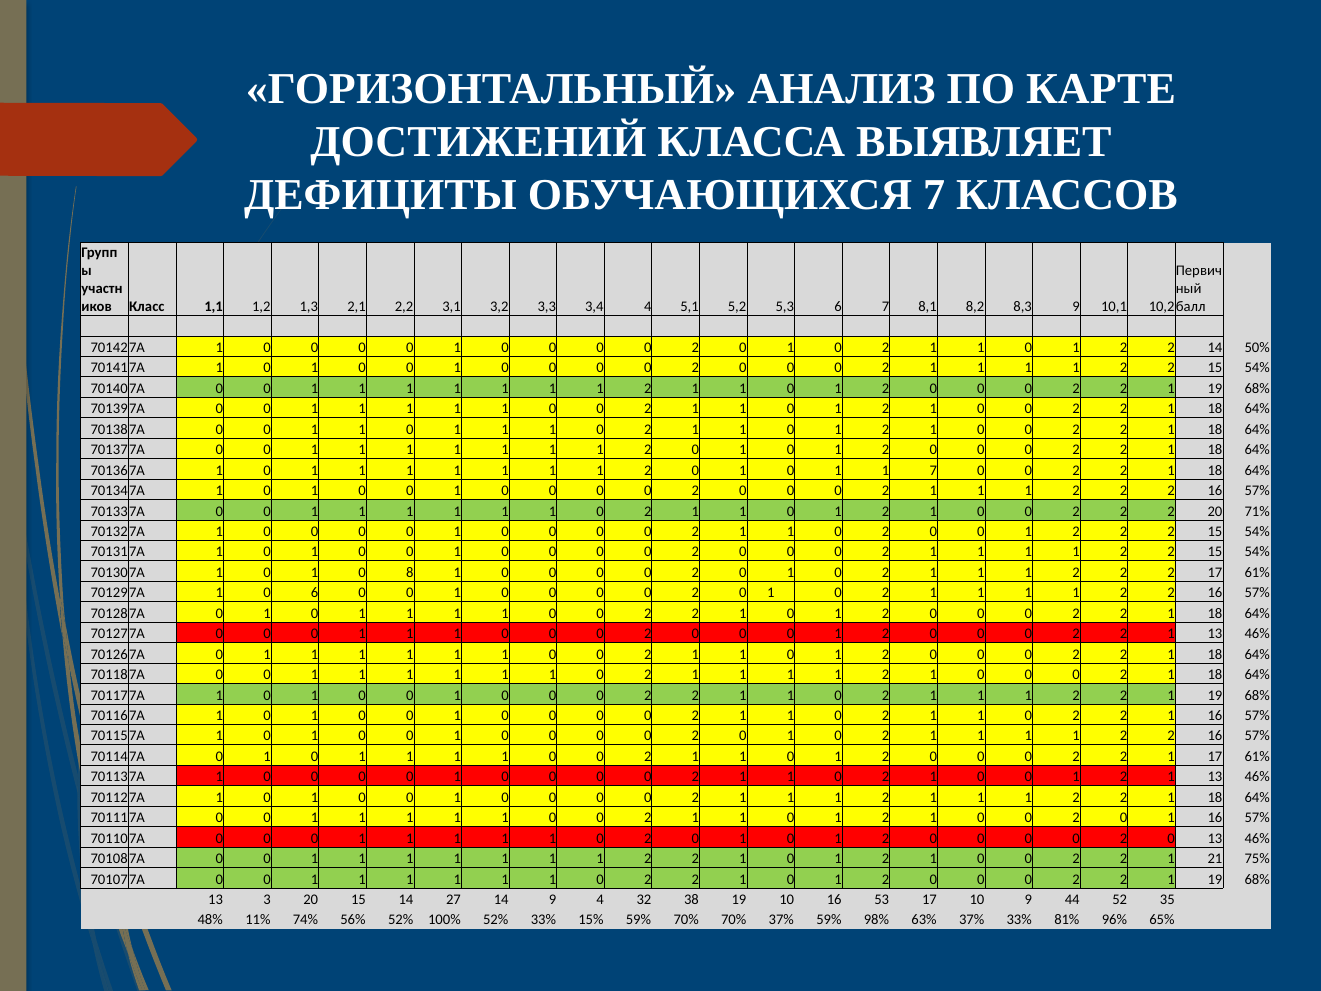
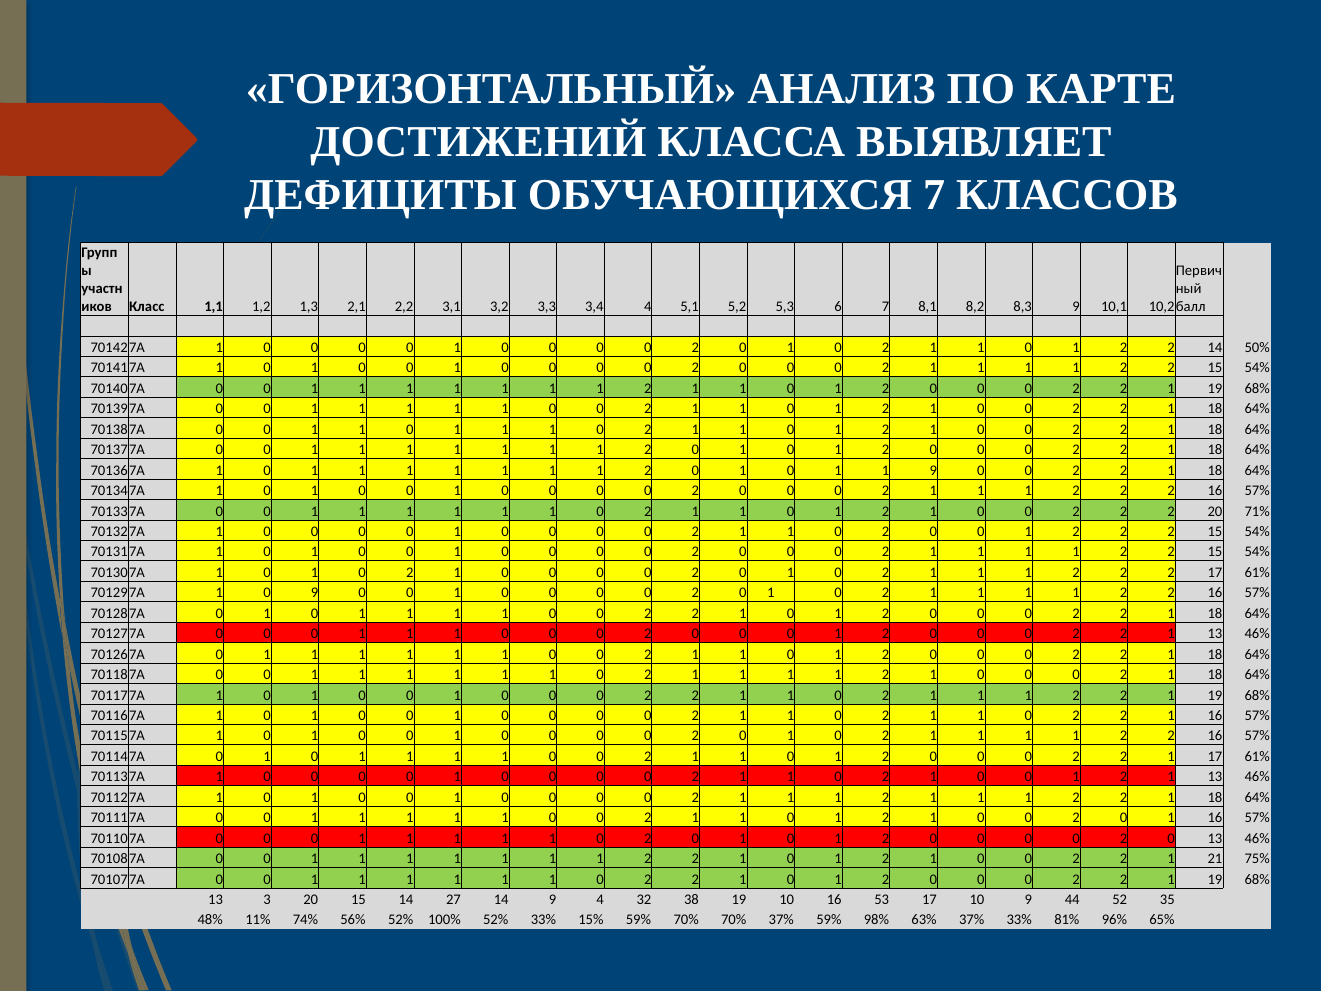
1 7: 7 -> 9
8 at (410, 572): 8 -> 2
0 6: 6 -> 9
